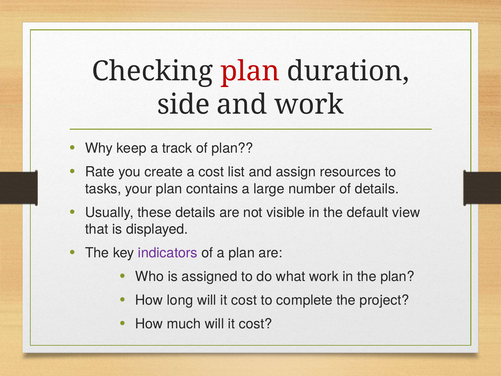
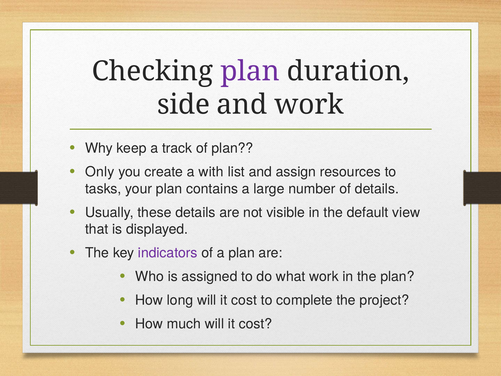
plan at (250, 71) colour: red -> purple
Rate: Rate -> Only
a cost: cost -> with
